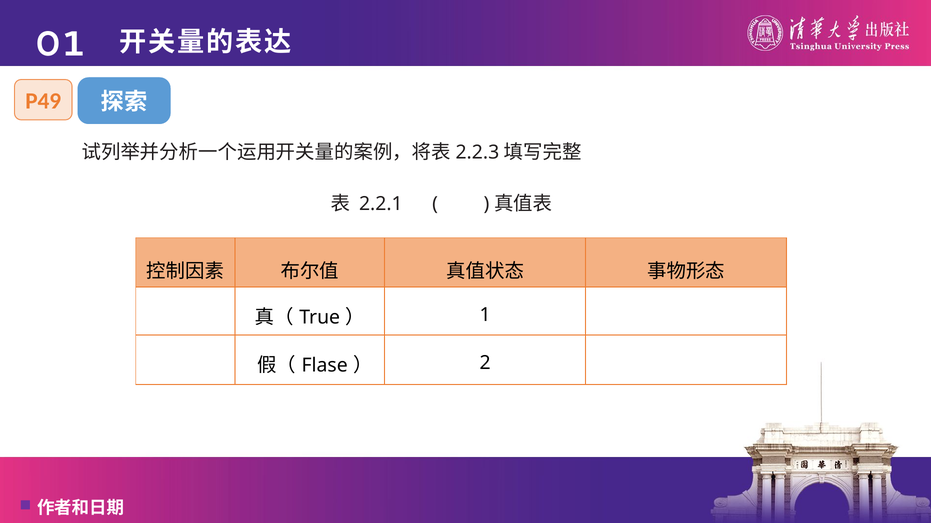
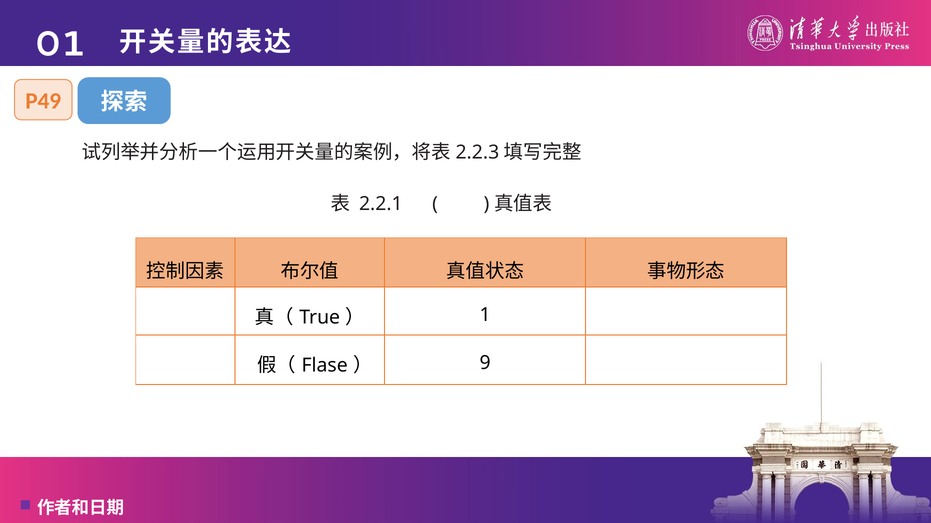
2: 2 -> 9
